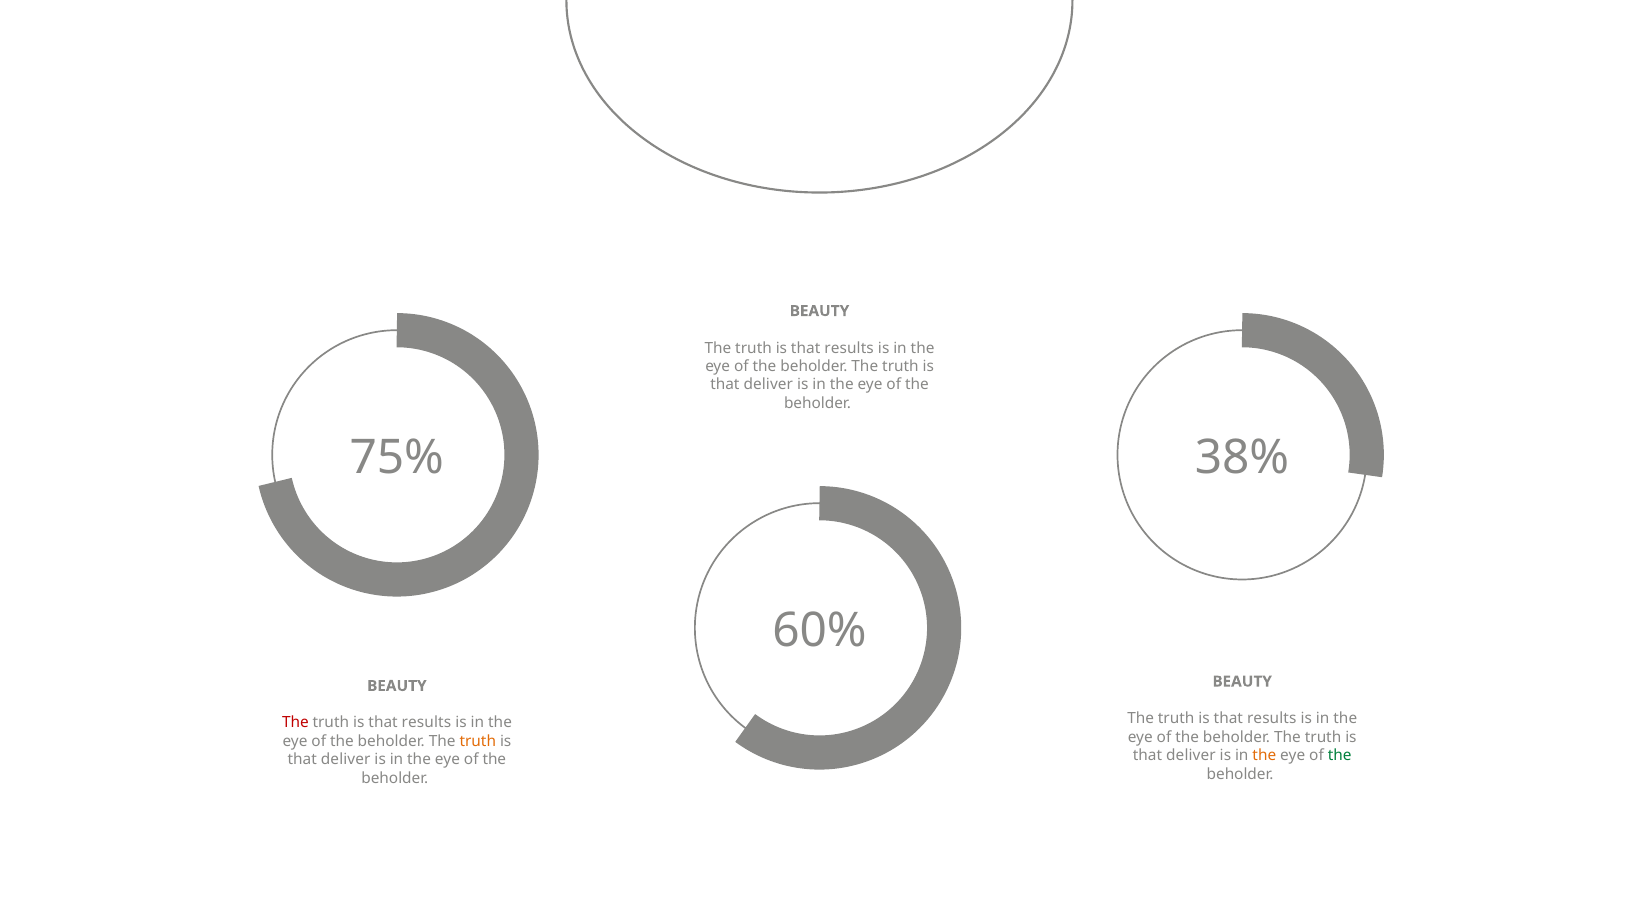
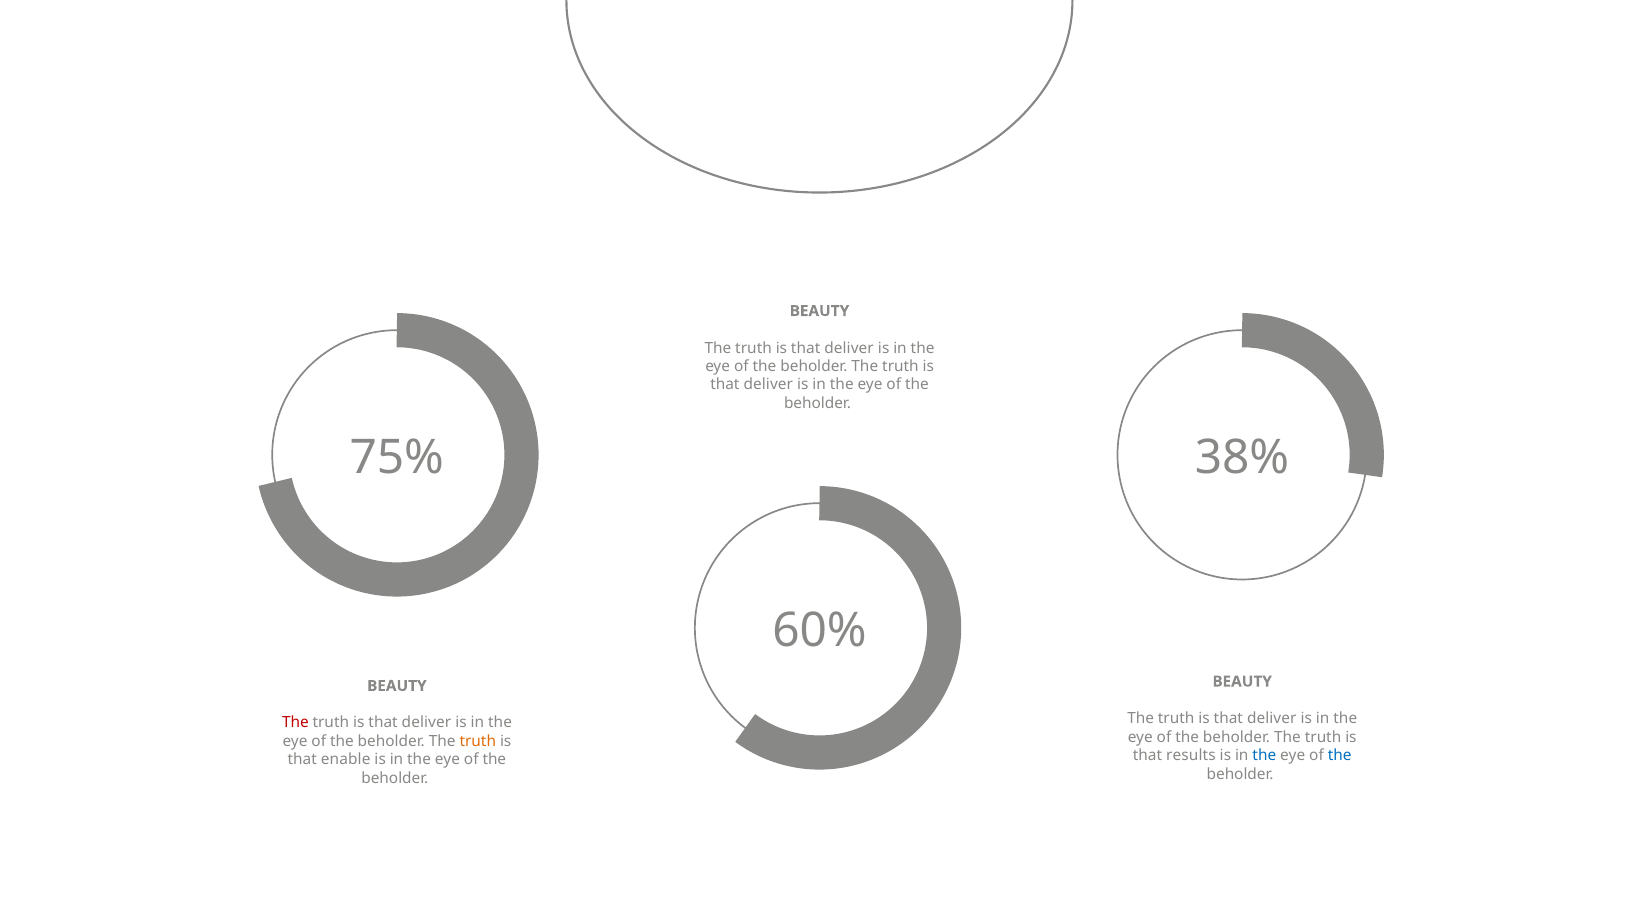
results at (849, 348): results -> deliver
results at (1272, 718): results -> deliver
results at (426, 723): results -> deliver
deliver at (1191, 755): deliver -> results
the at (1264, 755) colour: orange -> blue
the at (1340, 755) colour: green -> blue
deliver at (346, 760): deliver -> enable
